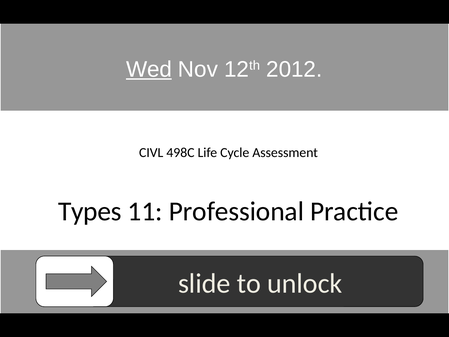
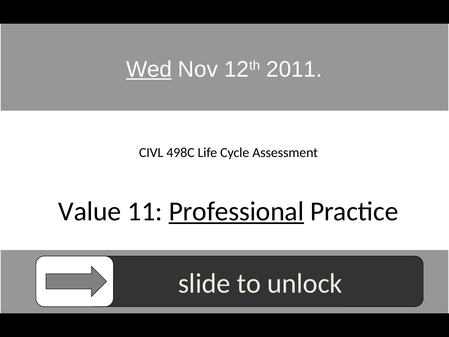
2012: 2012 -> 2011
Types: Types -> Value
Professional underline: none -> present
